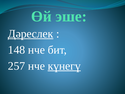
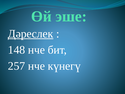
күнегү underline: present -> none
